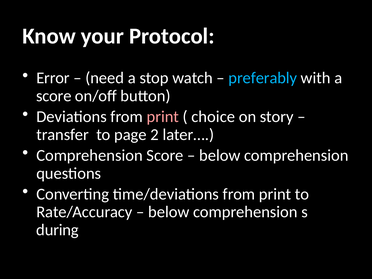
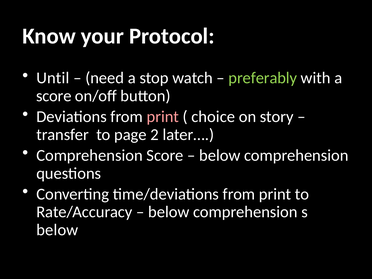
Error: Error -> Until
preferably colour: light blue -> light green
during at (57, 230): during -> below
